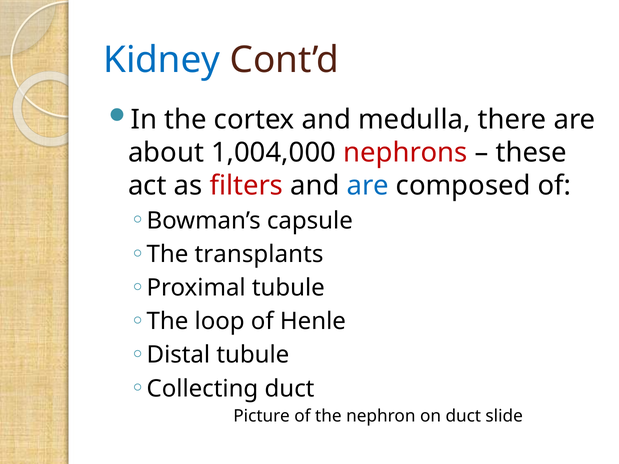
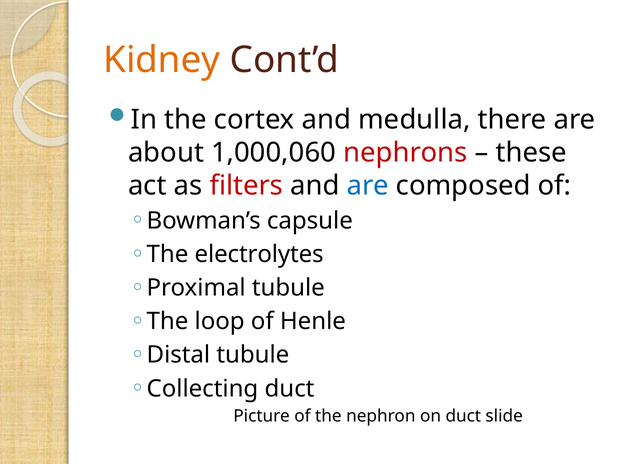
Kidney colour: blue -> orange
1,004,000: 1,004,000 -> 1,000,060
transplants: transplants -> electrolytes
